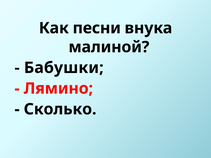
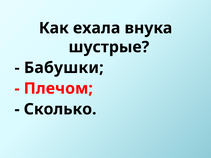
песни: песни -> ехала
малиной: малиной -> шустрые
Лямино: Лямино -> Плечом
